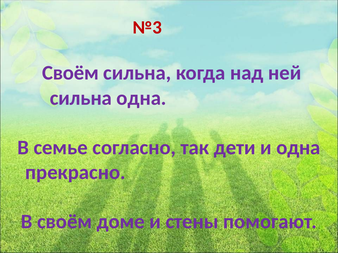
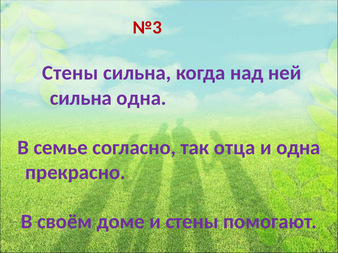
Своём at (70, 73): Своём -> Стены
дети: дети -> отца
